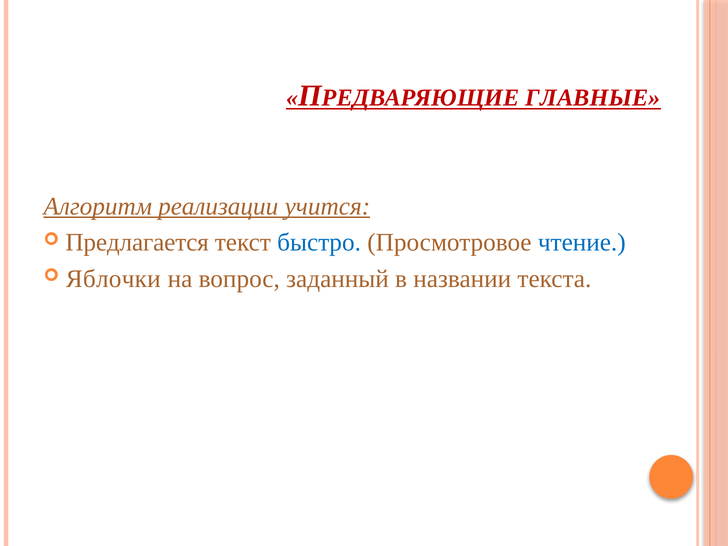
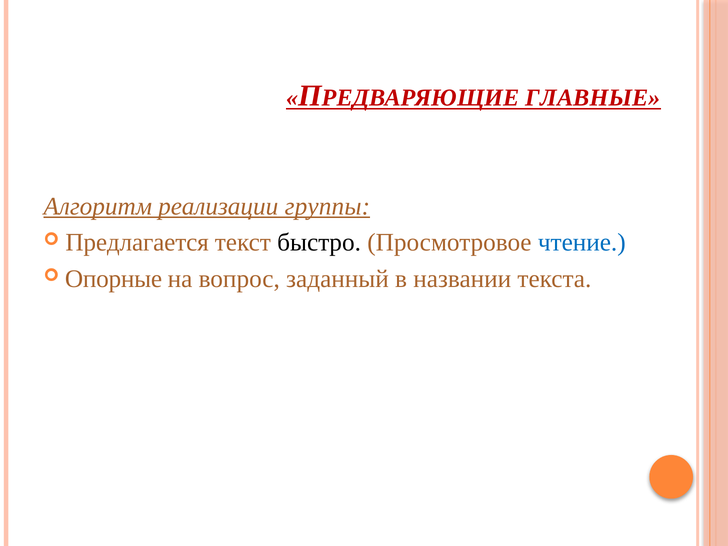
учится: учится -> группы
быстро colour: blue -> black
Яблочки: Яблочки -> Опорные
